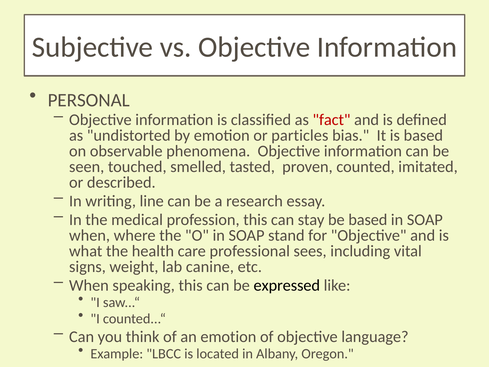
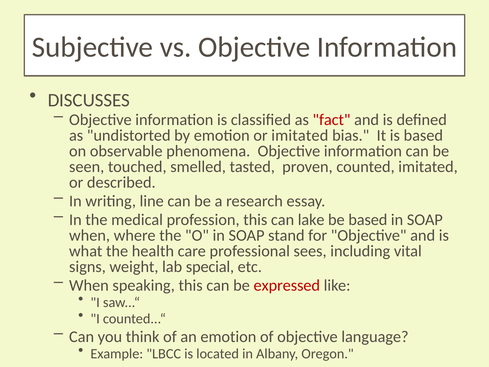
PERSONAL: PERSONAL -> DISCUSSES
or particles: particles -> imitated
stay: stay -> lake
canine: canine -> special
expressed colour: black -> red
